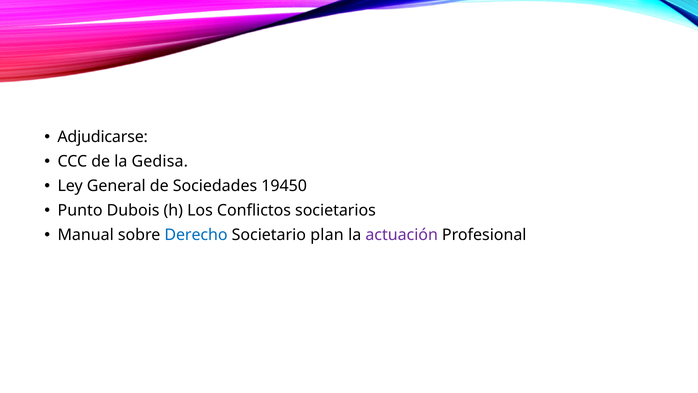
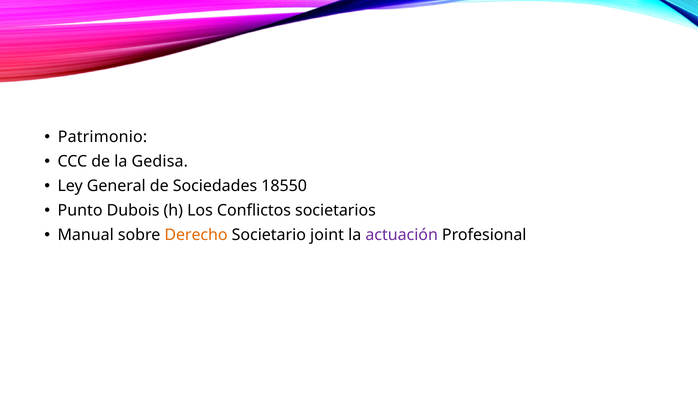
Adjudicarse: Adjudicarse -> Patrimonio
19450: 19450 -> 18550
Derecho colour: blue -> orange
plan: plan -> joint
